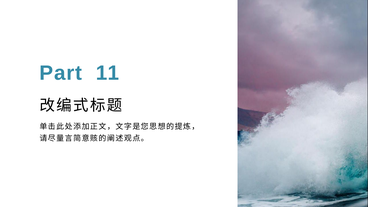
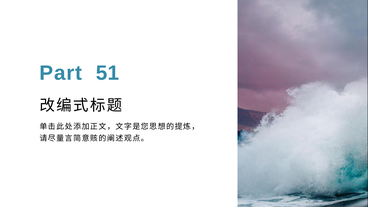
11: 11 -> 51
